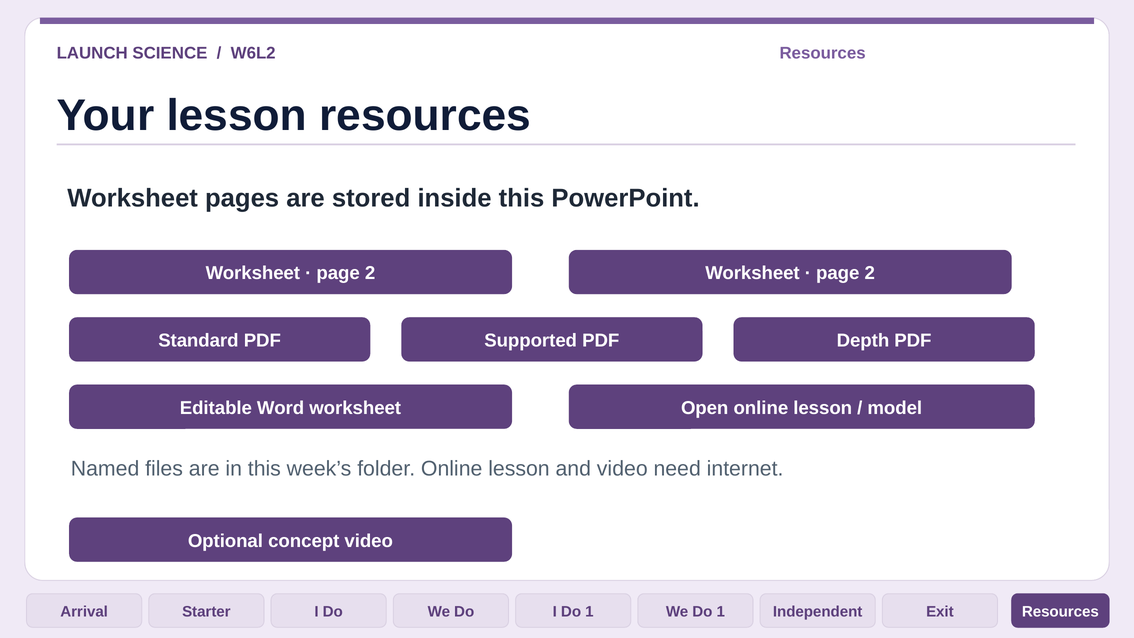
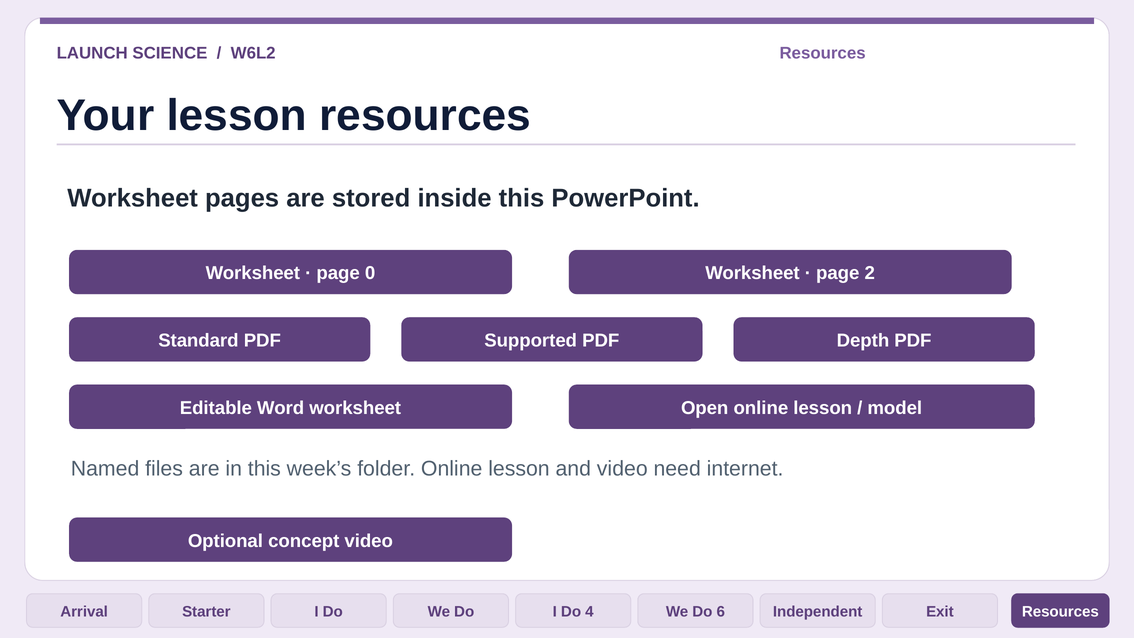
2 at (370, 273): 2 -> 0
I Do 1: 1 -> 4
We Do 1: 1 -> 6
